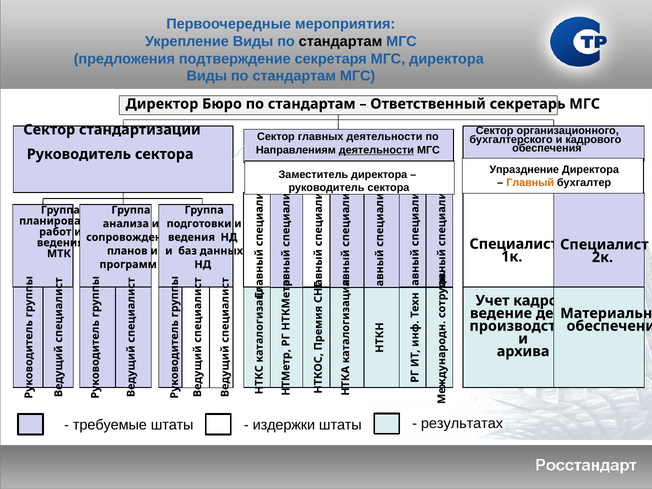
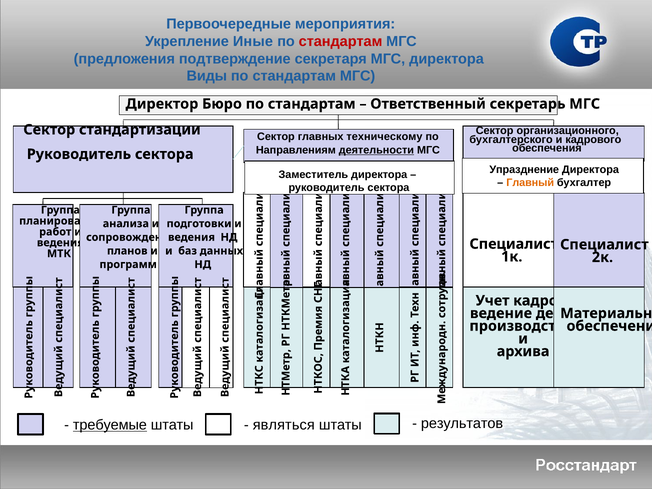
Укрепление Виды: Виды -> Иные
стандартам at (341, 41) colour: black -> red
главных деятельности: деятельности -> техническому
требуемые underline: none -> present
издержки: издержки -> являться
результатах: результатах -> результатов
